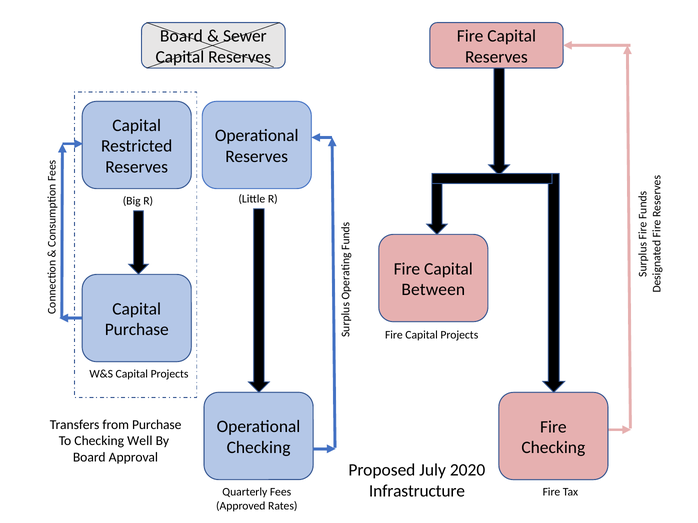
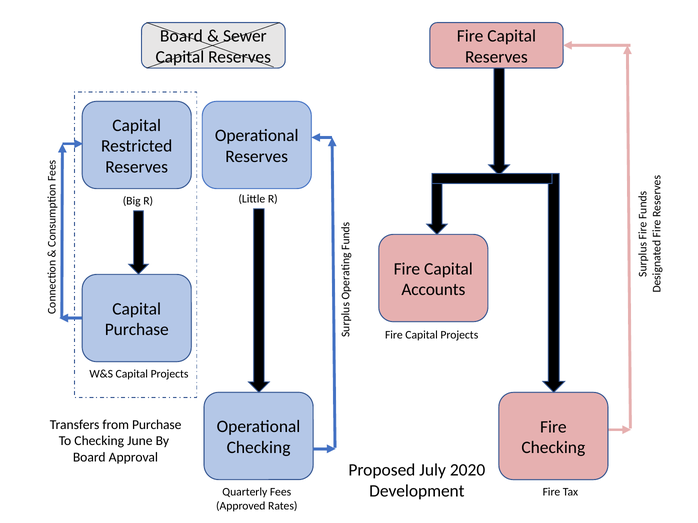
Between: Between -> Accounts
Well: Well -> June
Infrastructure: Infrastructure -> Development
